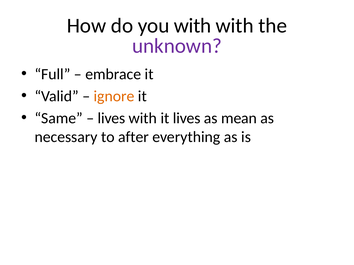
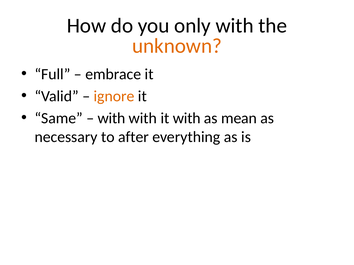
you with: with -> only
unknown colour: purple -> orange
lives at (111, 118): lives -> with
it lives: lives -> with
